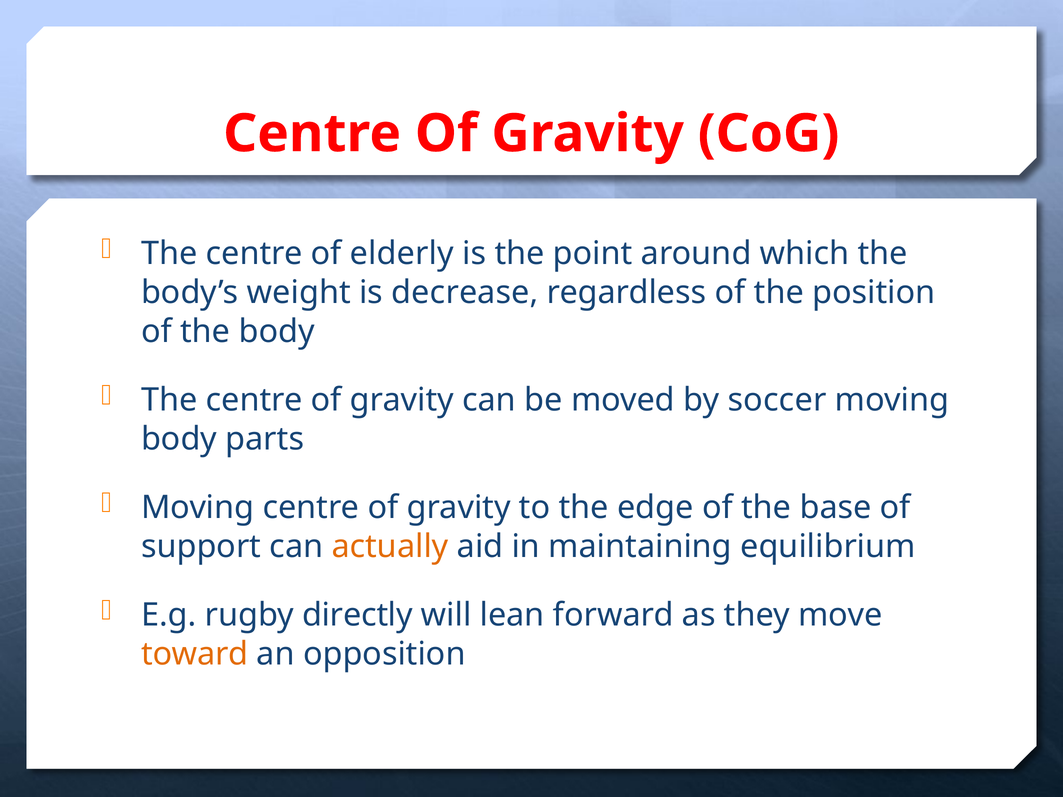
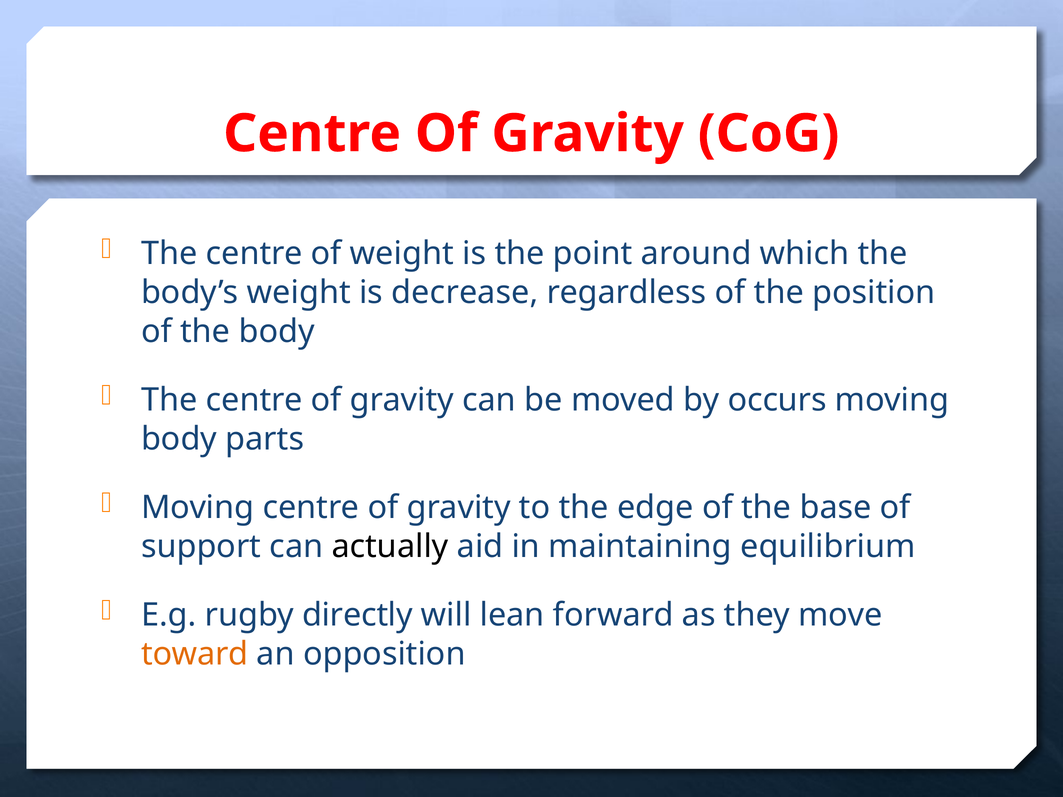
of elderly: elderly -> weight
soccer: soccer -> occurs
actually colour: orange -> black
